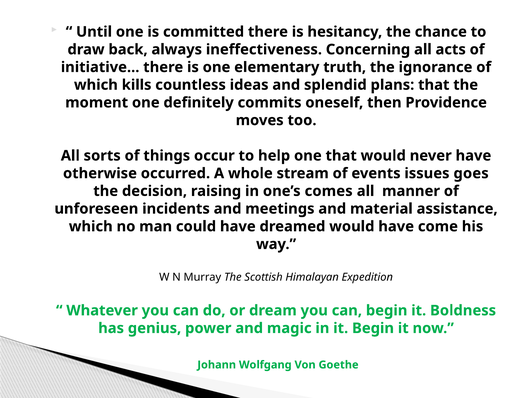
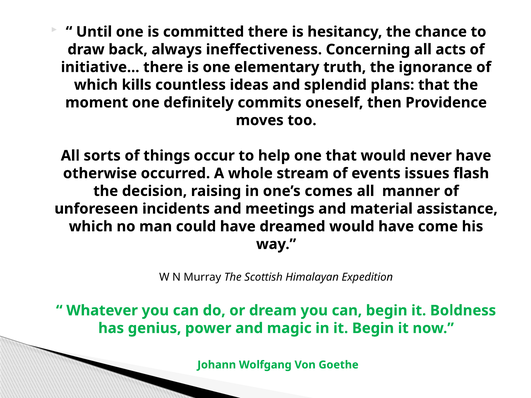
goes: goes -> flash
